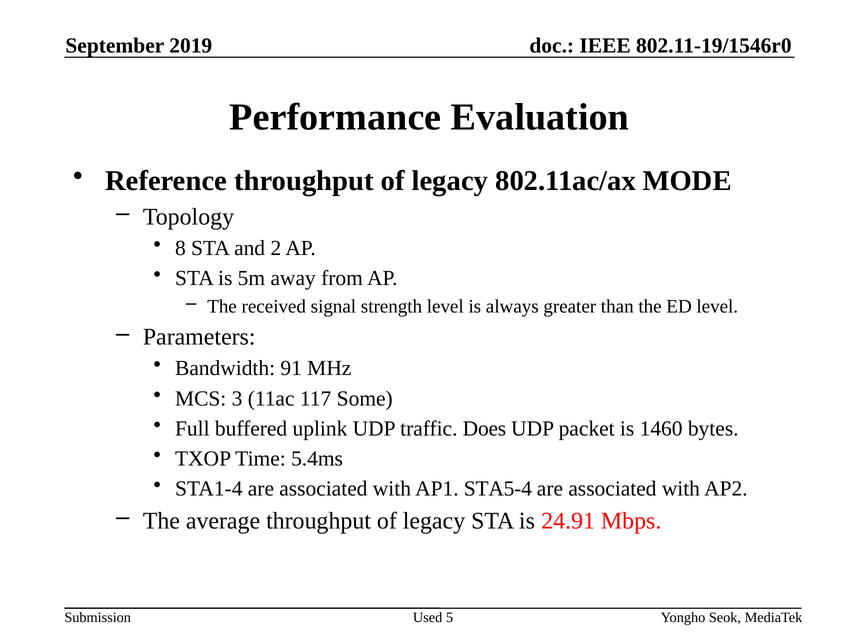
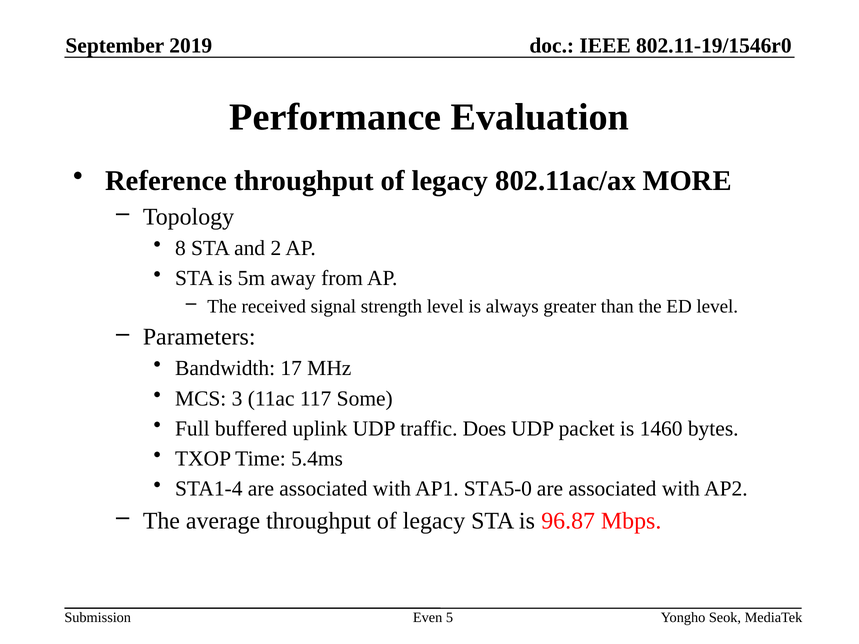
MODE: MODE -> MORE
91: 91 -> 17
STA5-4: STA5-4 -> STA5-0
24.91: 24.91 -> 96.87
Used: Used -> Even
